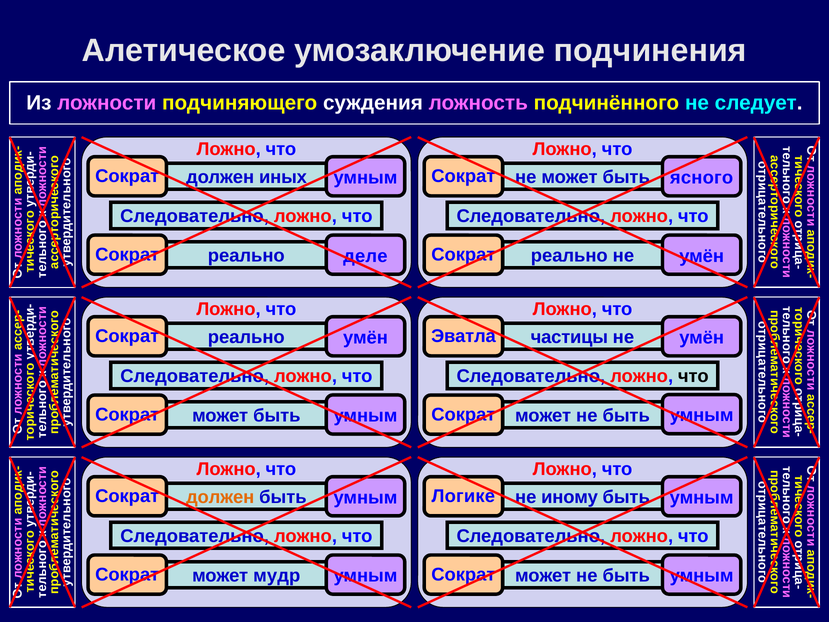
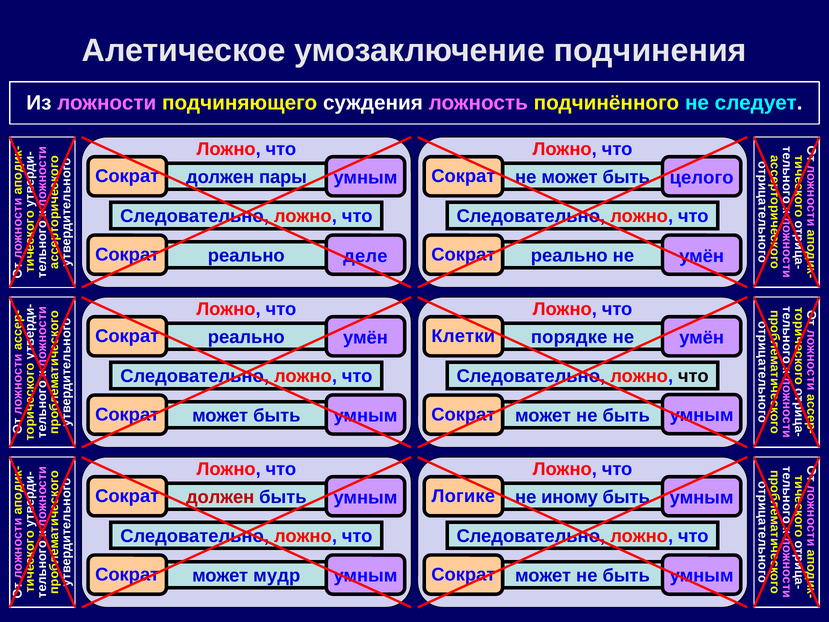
ясного: ясного -> целого
иных: иных -> пары
Эватла: Эватла -> Клетки
частицы: частицы -> порядке
должен at (220, 497) colour: orange -> red
